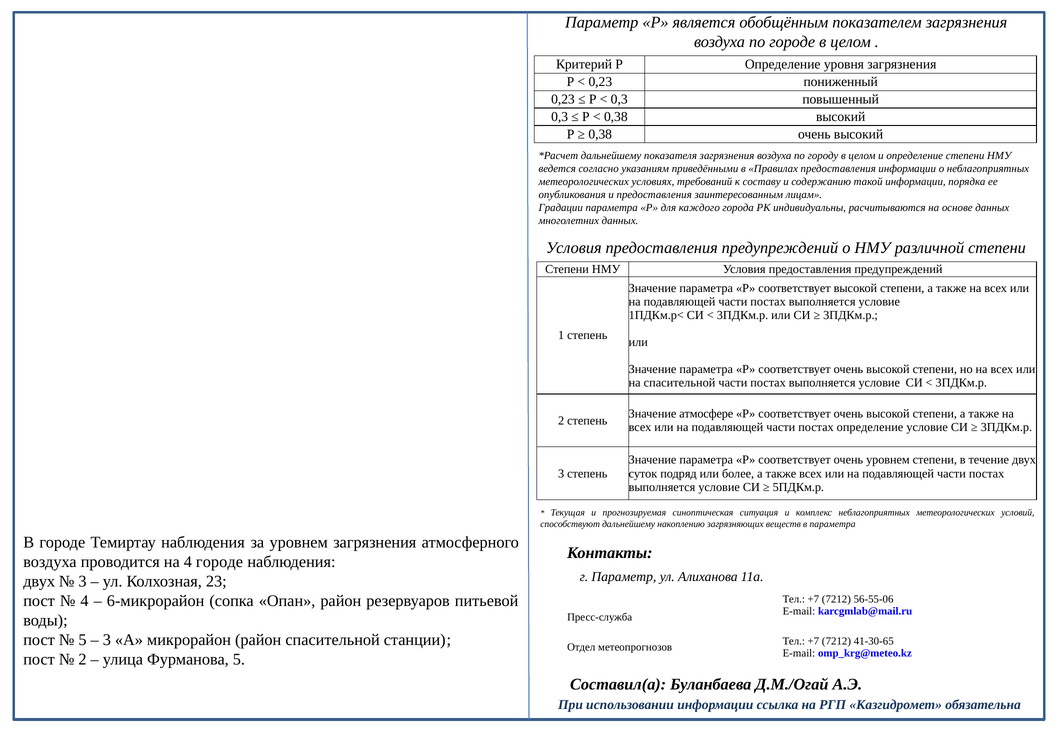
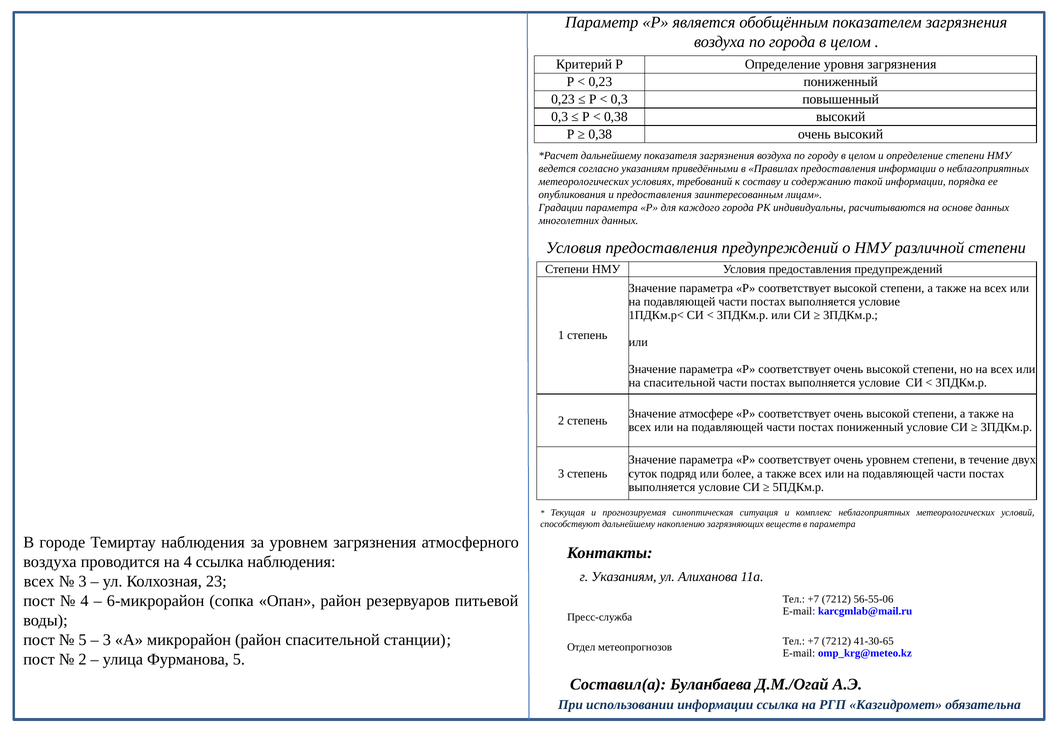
по городе: городе -> города
постах определение: определение -> пониженный
4 городе: городе -> ссылка
г Параметр: Параметр -> Указаниям
двух at (39, 582): двух -> всех
